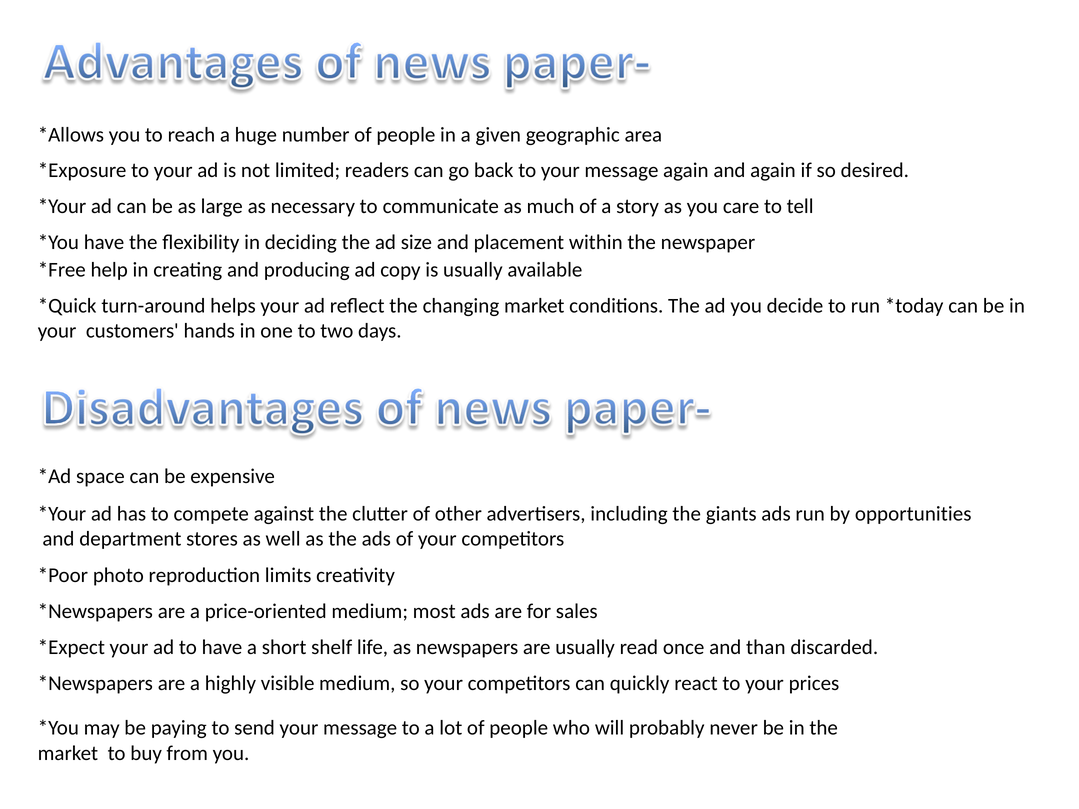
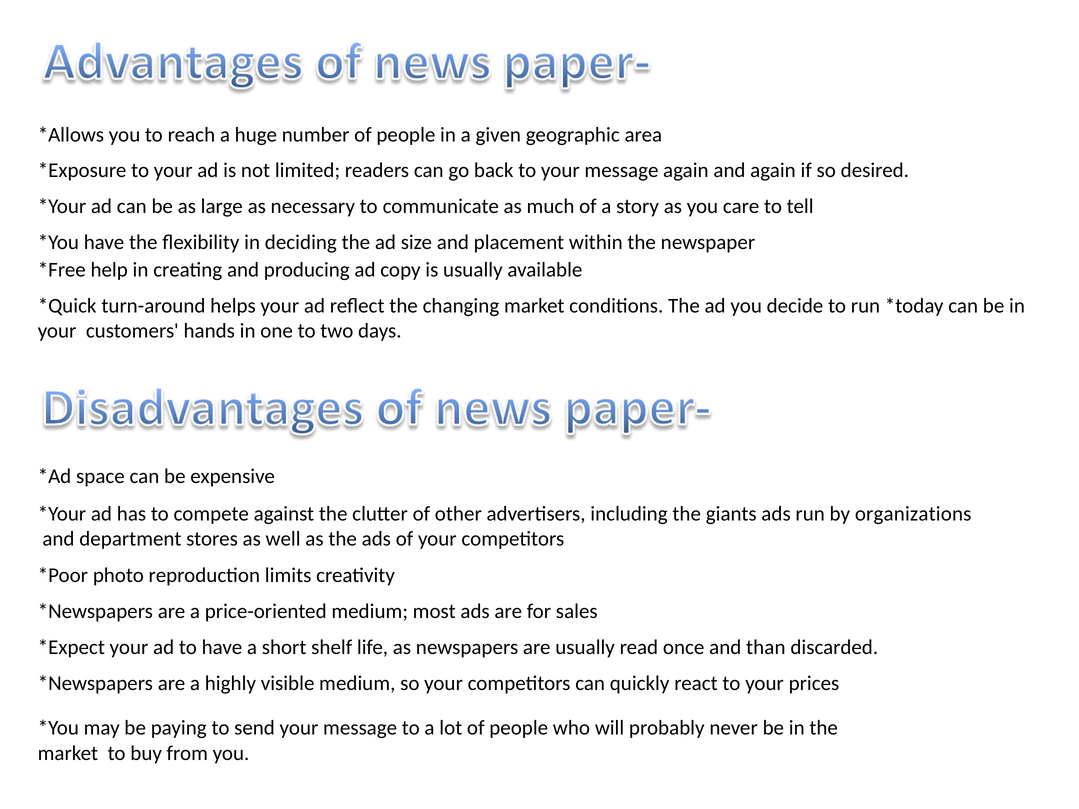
opportunities: opportunities -> organizations
